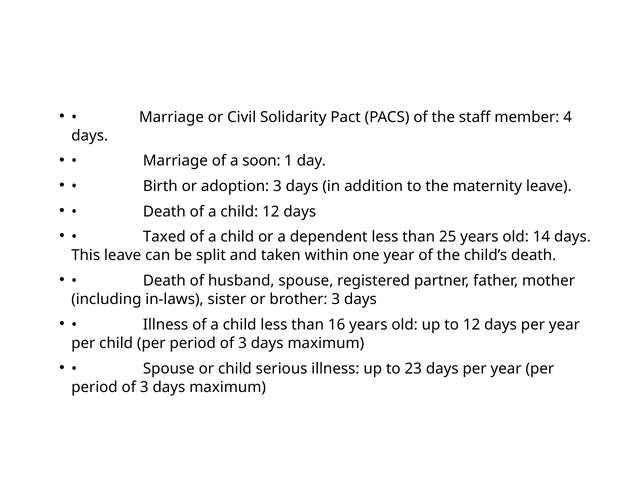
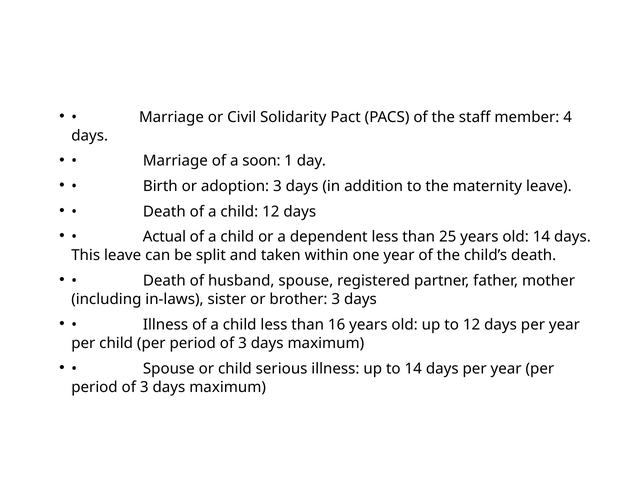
Taxed: Taxed -> Actual
to 23: 23 -> 14
